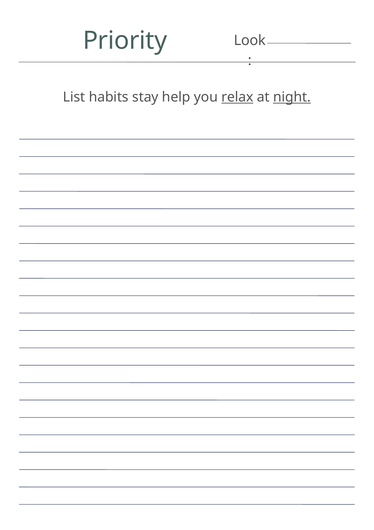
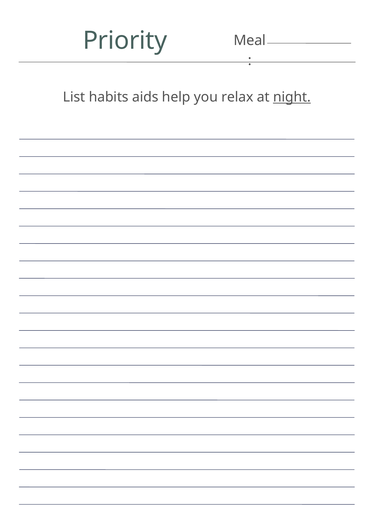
Look: Look -> Meal
stay: stay -> aids
relax underline: present -> none
